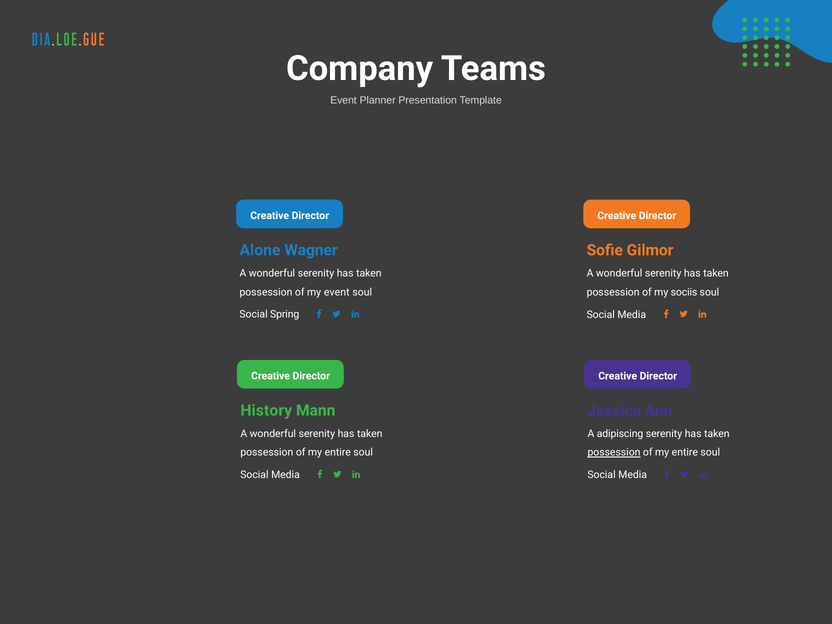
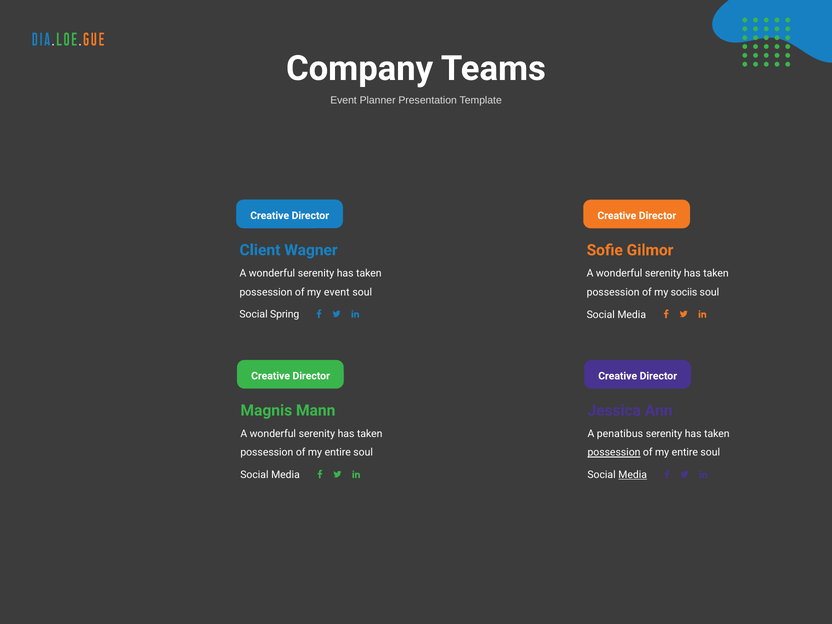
Alone: Alone -> Client
History: History -> Magnis
adipiscing: adipiscing -> penatibus
Media at (633, 475) underline: none -> present
